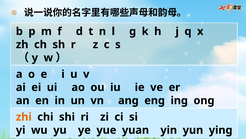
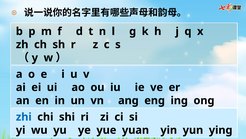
zhi colour: orange -> blue
